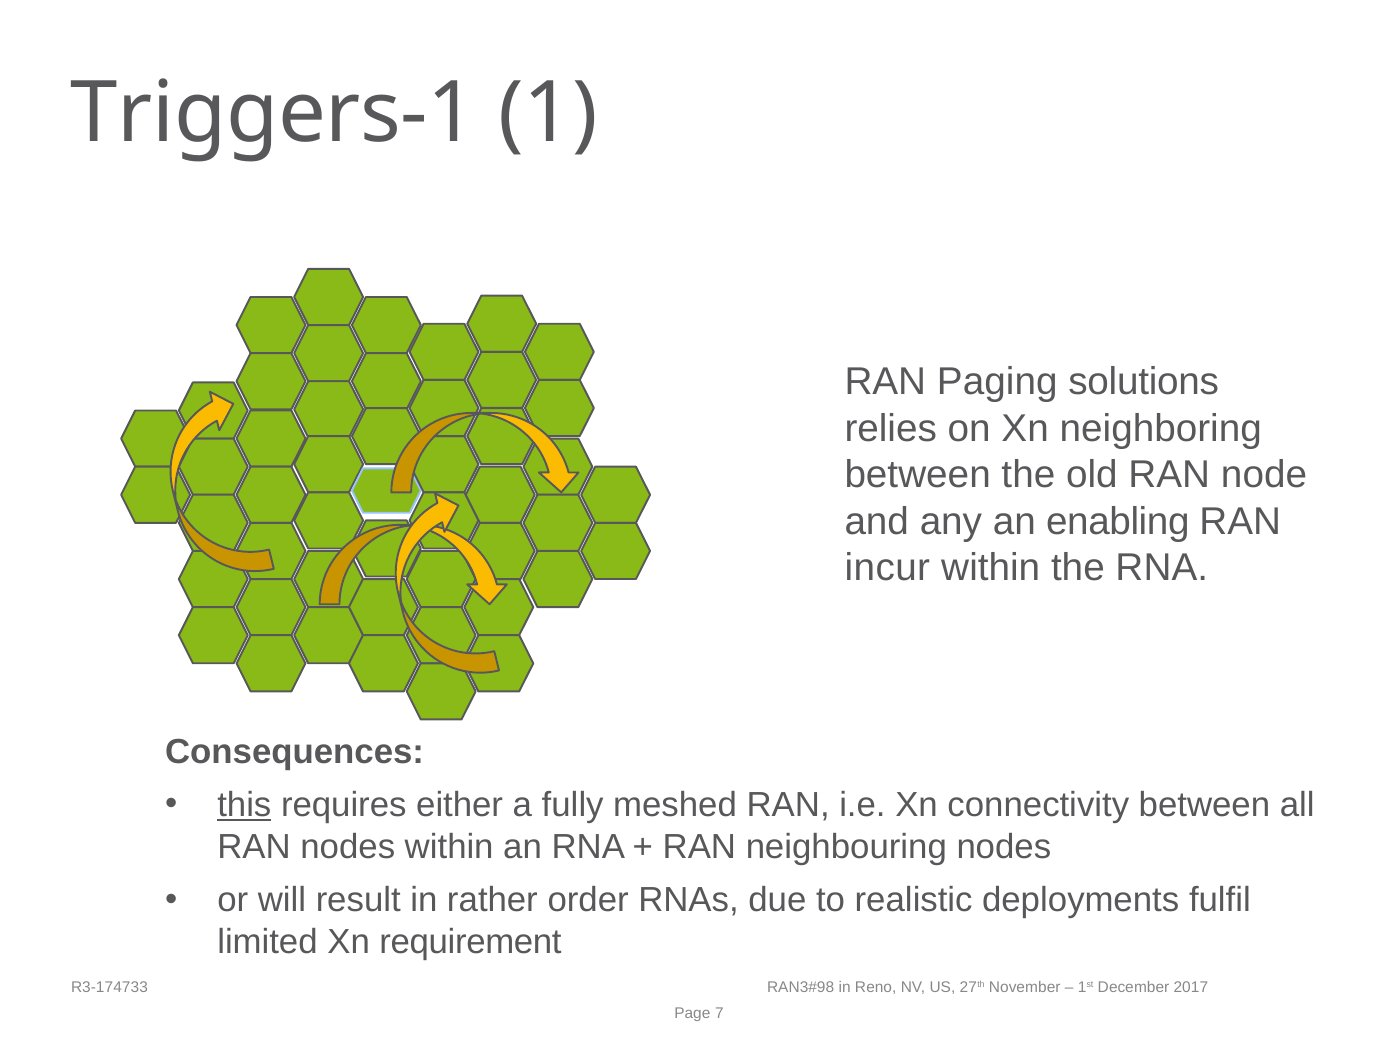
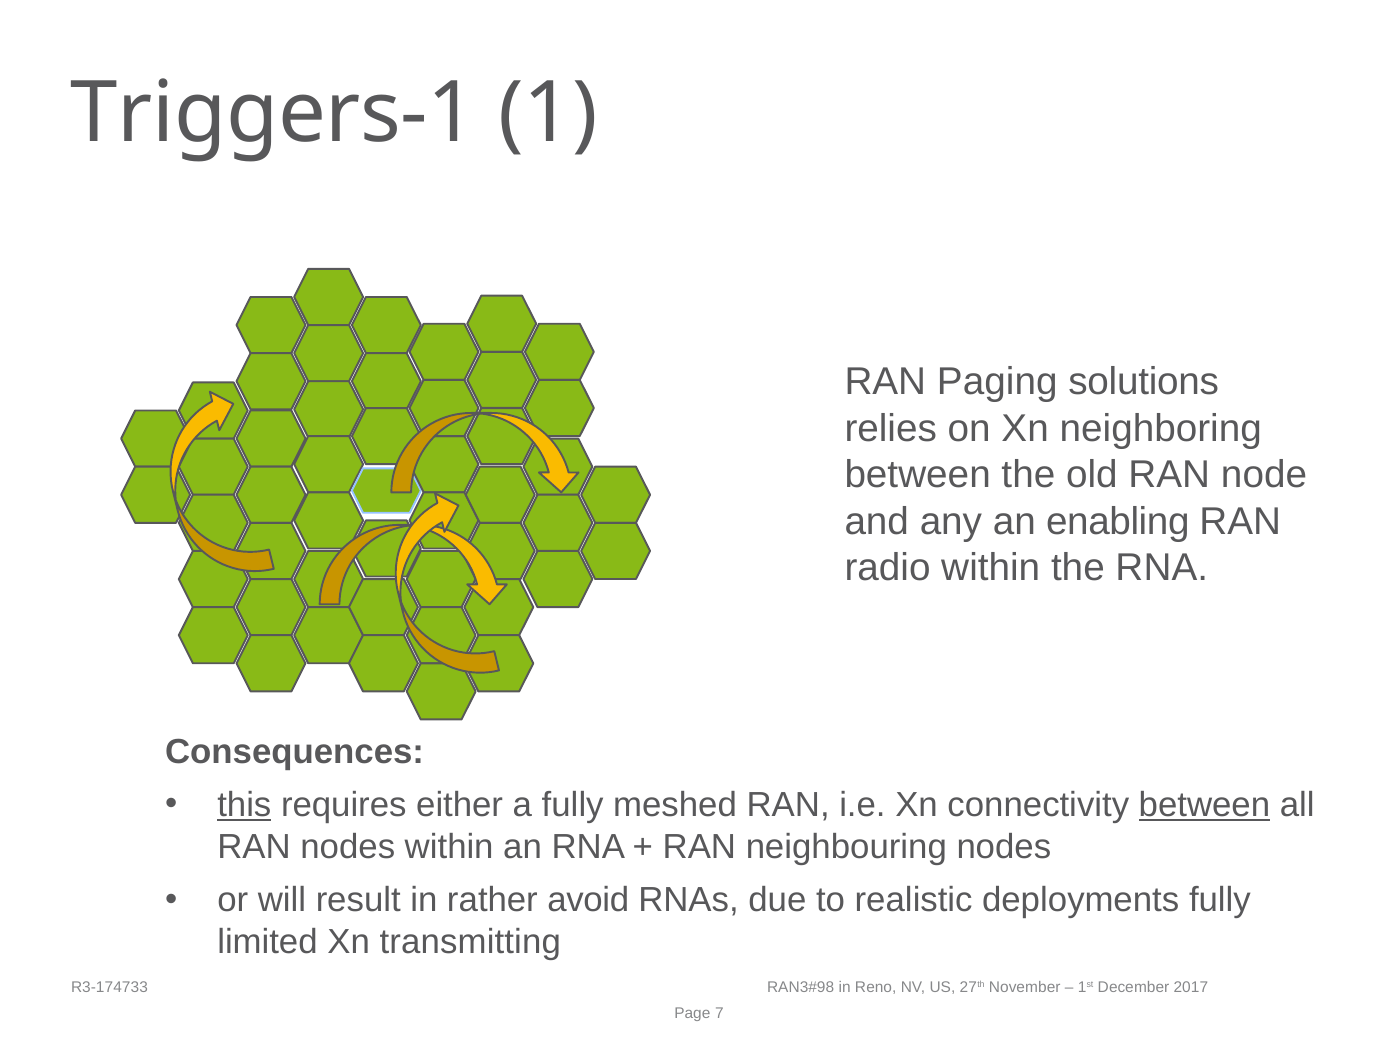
incur: incur -> radio
between at (1204, 805) underline: none -> present
order: order -> avoid
deployments fulfil: fulfil -> fully
requirement: requirement -> transmitting
